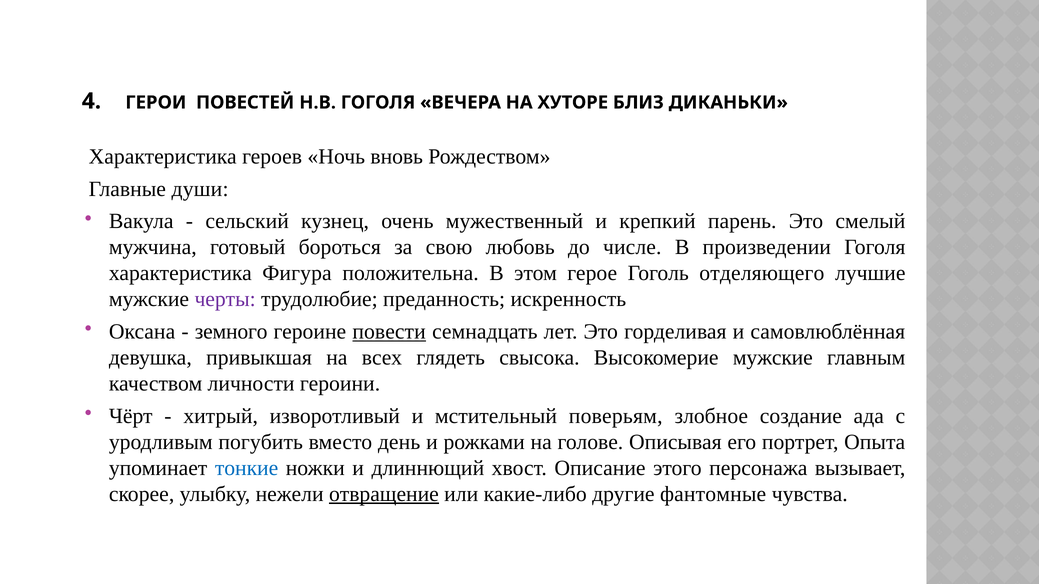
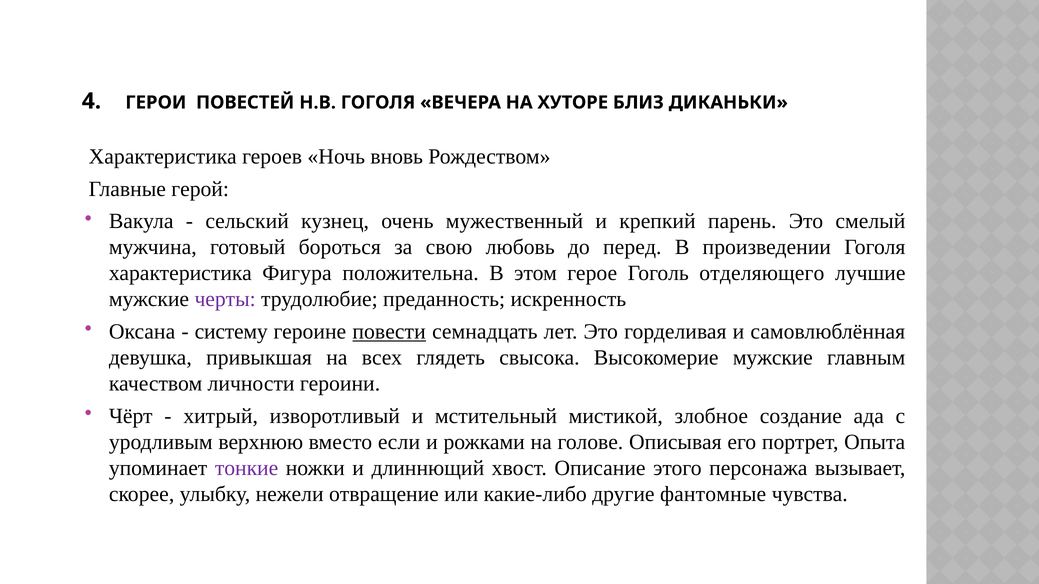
души: души -> герой
числе: числе -> перед
земного: земного -> систему
поверьям: поверьям -> мистикой
погубить: погубить -> верхнюю
день: день -> если
тонкие colour: blue -> purple
отвращение underline: present -> none
